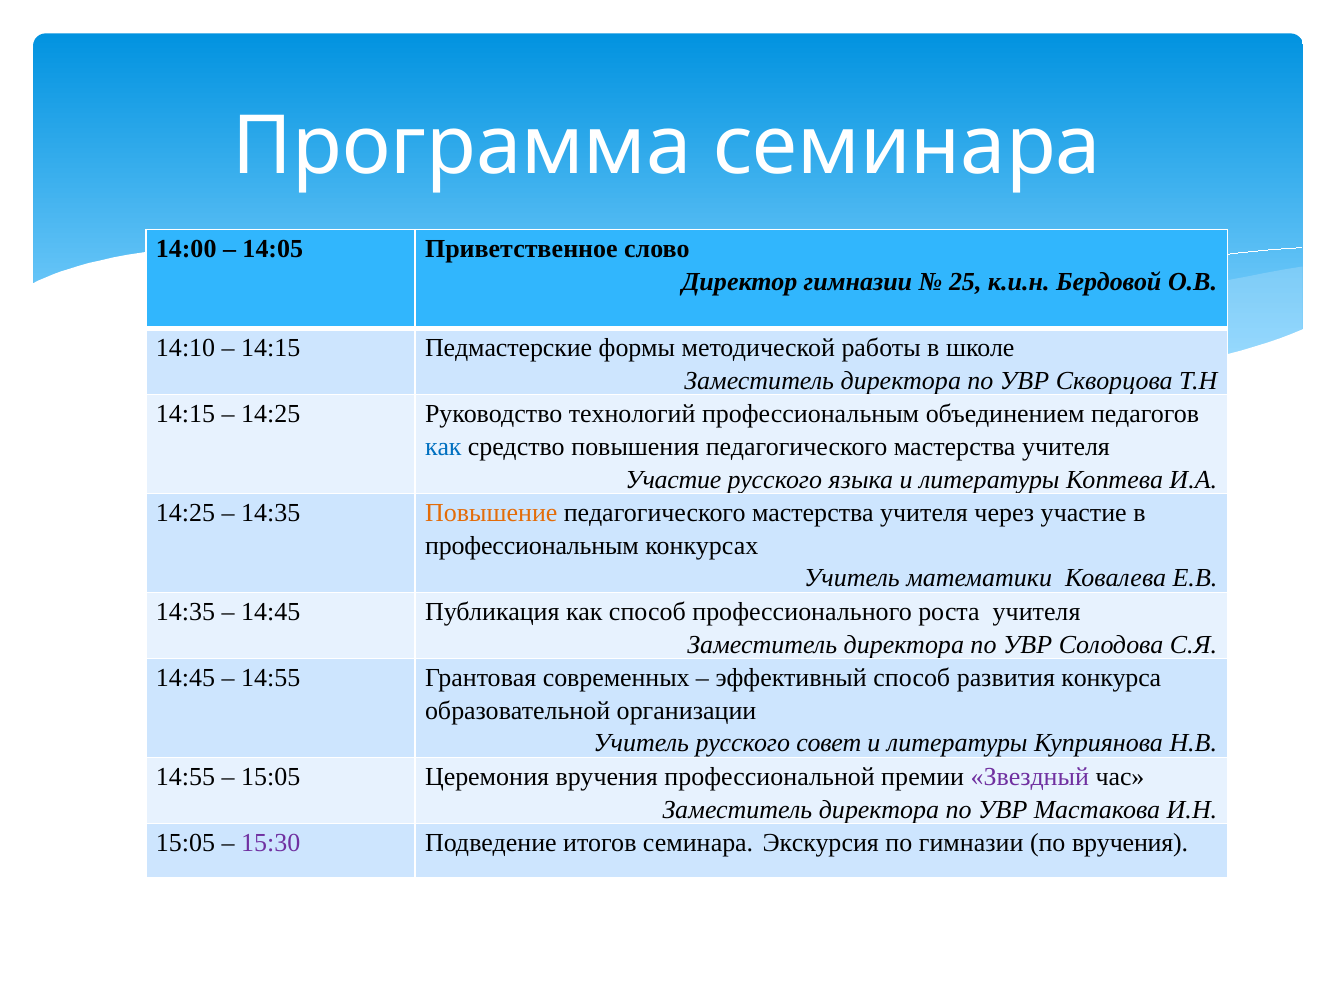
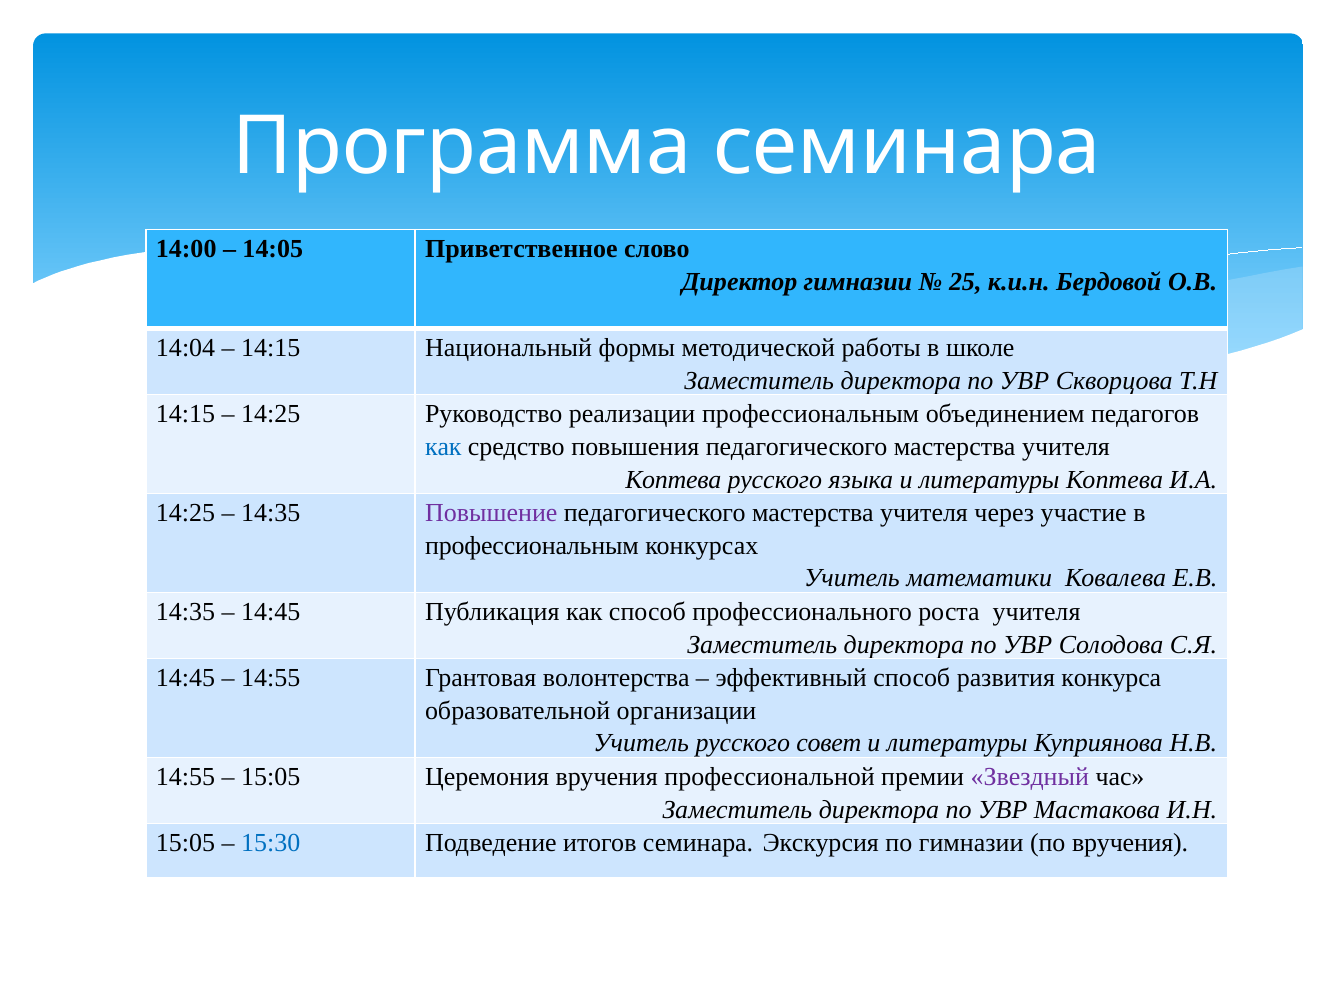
14:10: 14:10 -> 14:04
Педмастерские: Педмастерские -> Национальный
технологий: технологий -> реализации
Участие at (673, 479): Участие -> Коптева
Повышение colour: orange -> purple
современных: современных -> волонтерства
15:30 colour: purple -> blue
